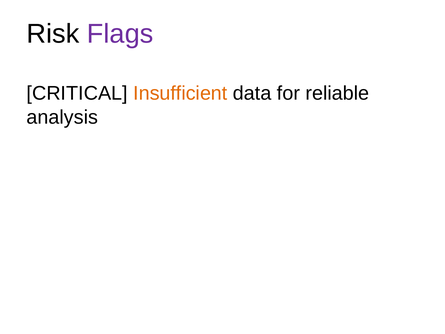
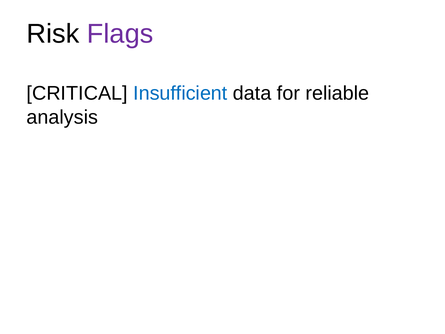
Insufficient colour: orange -> blue
